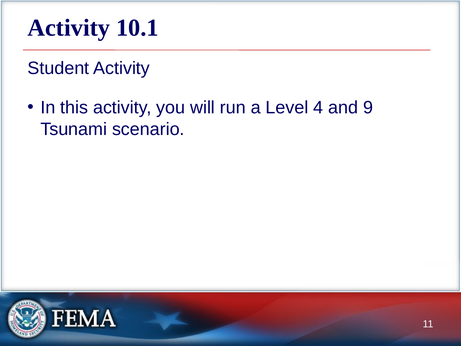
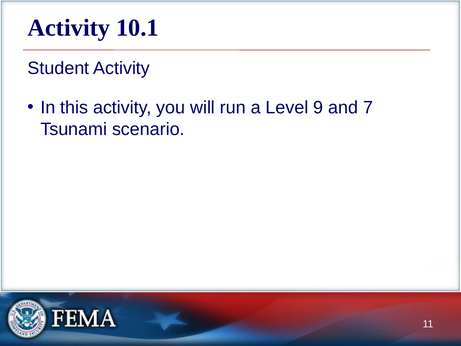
4: 4 -> 9
9: 9 -> 7
